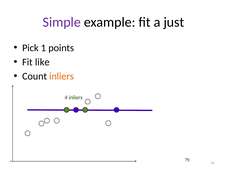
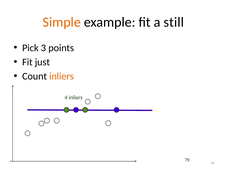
Simple colour: purple -> orange
just: just -> still
1: 1 -> 3
like: like -> just
